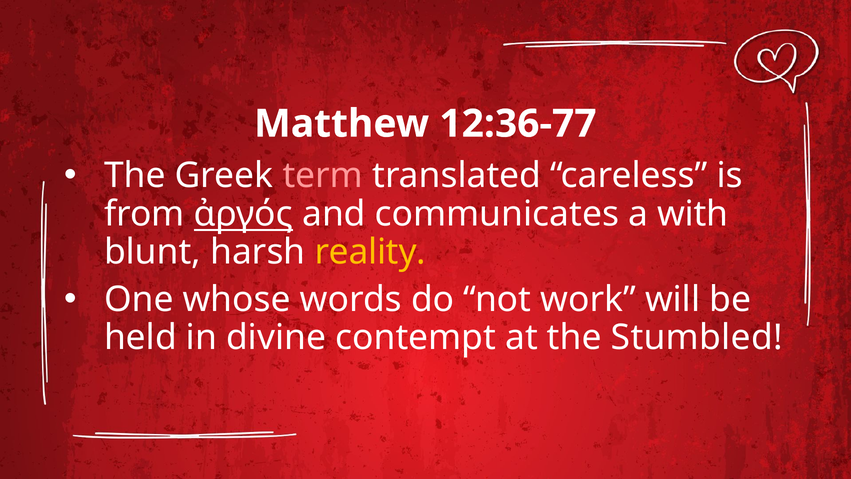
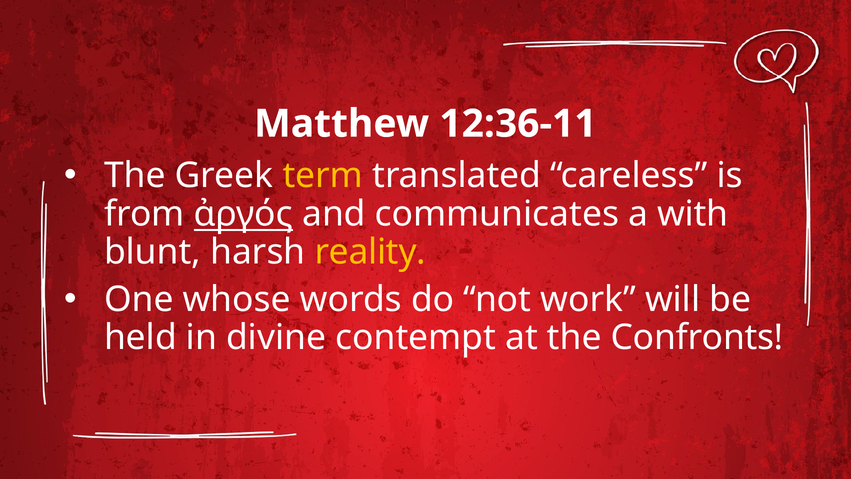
12:36-77: 12:36-77 -> 12:36-11
term colour: pink -> yellow
Stumbled: Stumbled -> Confronts
